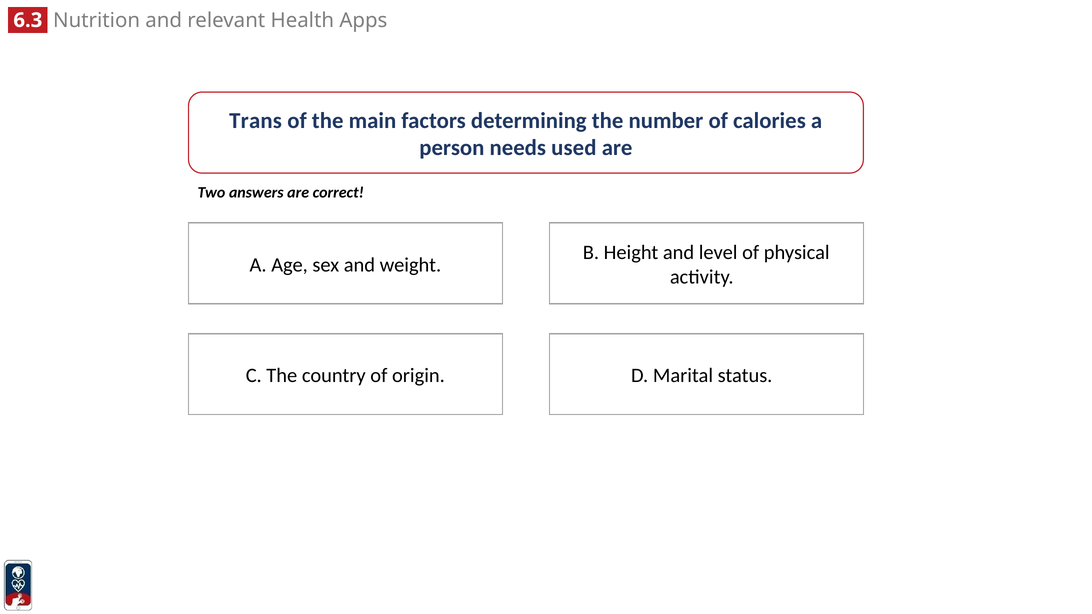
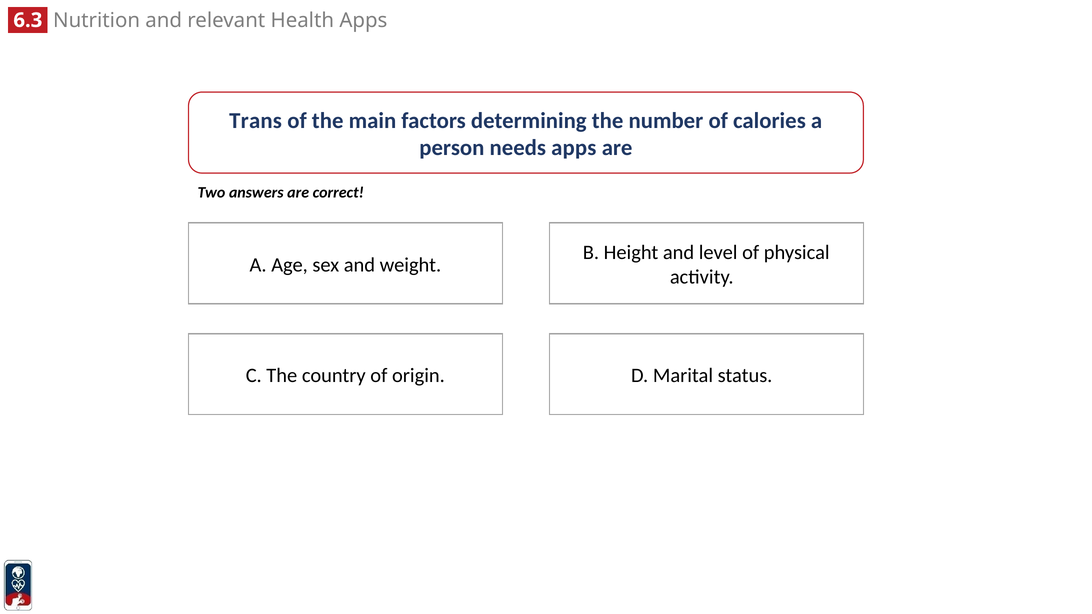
needs used: used -> apps
